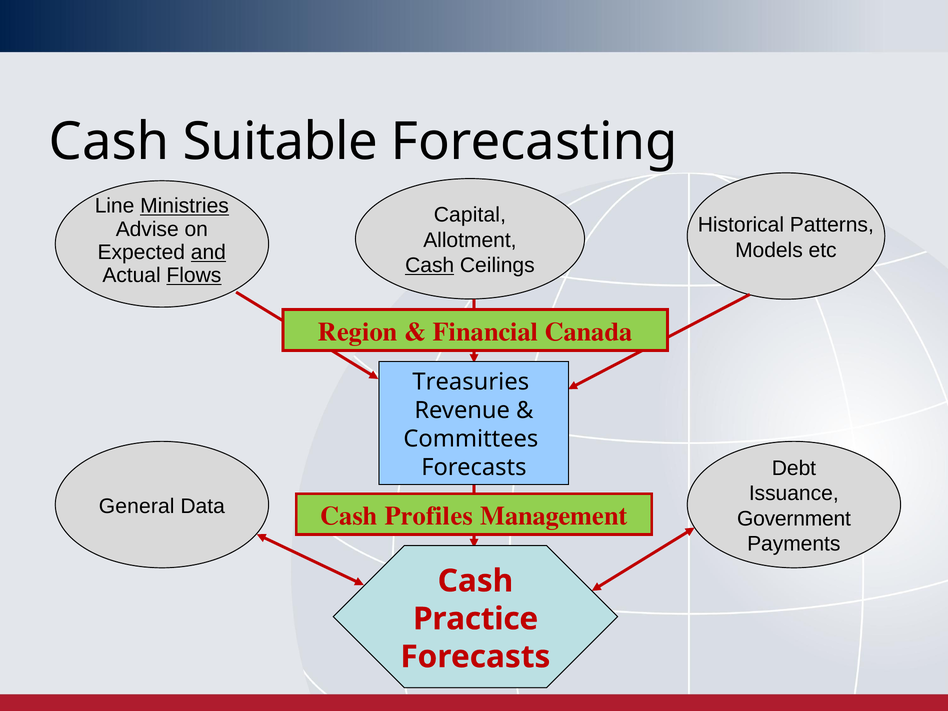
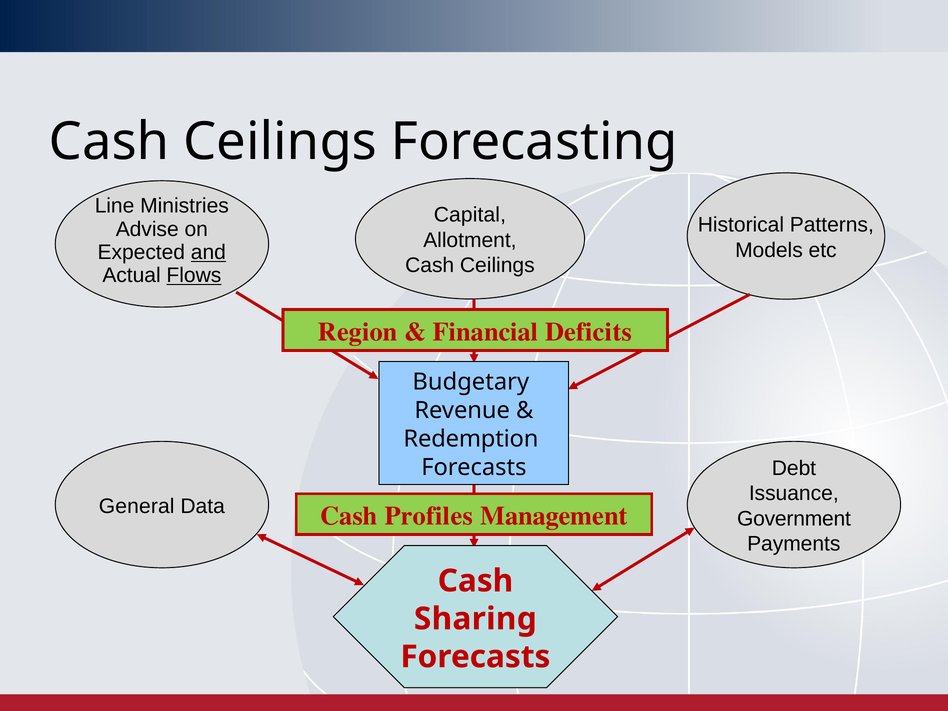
Suitable at (280, 142): Suitable -> Ceilings
Ministries underline: present -> none
Cash at (430, 265) underline: present -> none
Canada: Canada -> Deficits
Treasuries: Treasuries -> Budgetary
Committees: Committees -> Redemption
Practice: Practice -> Sharing
